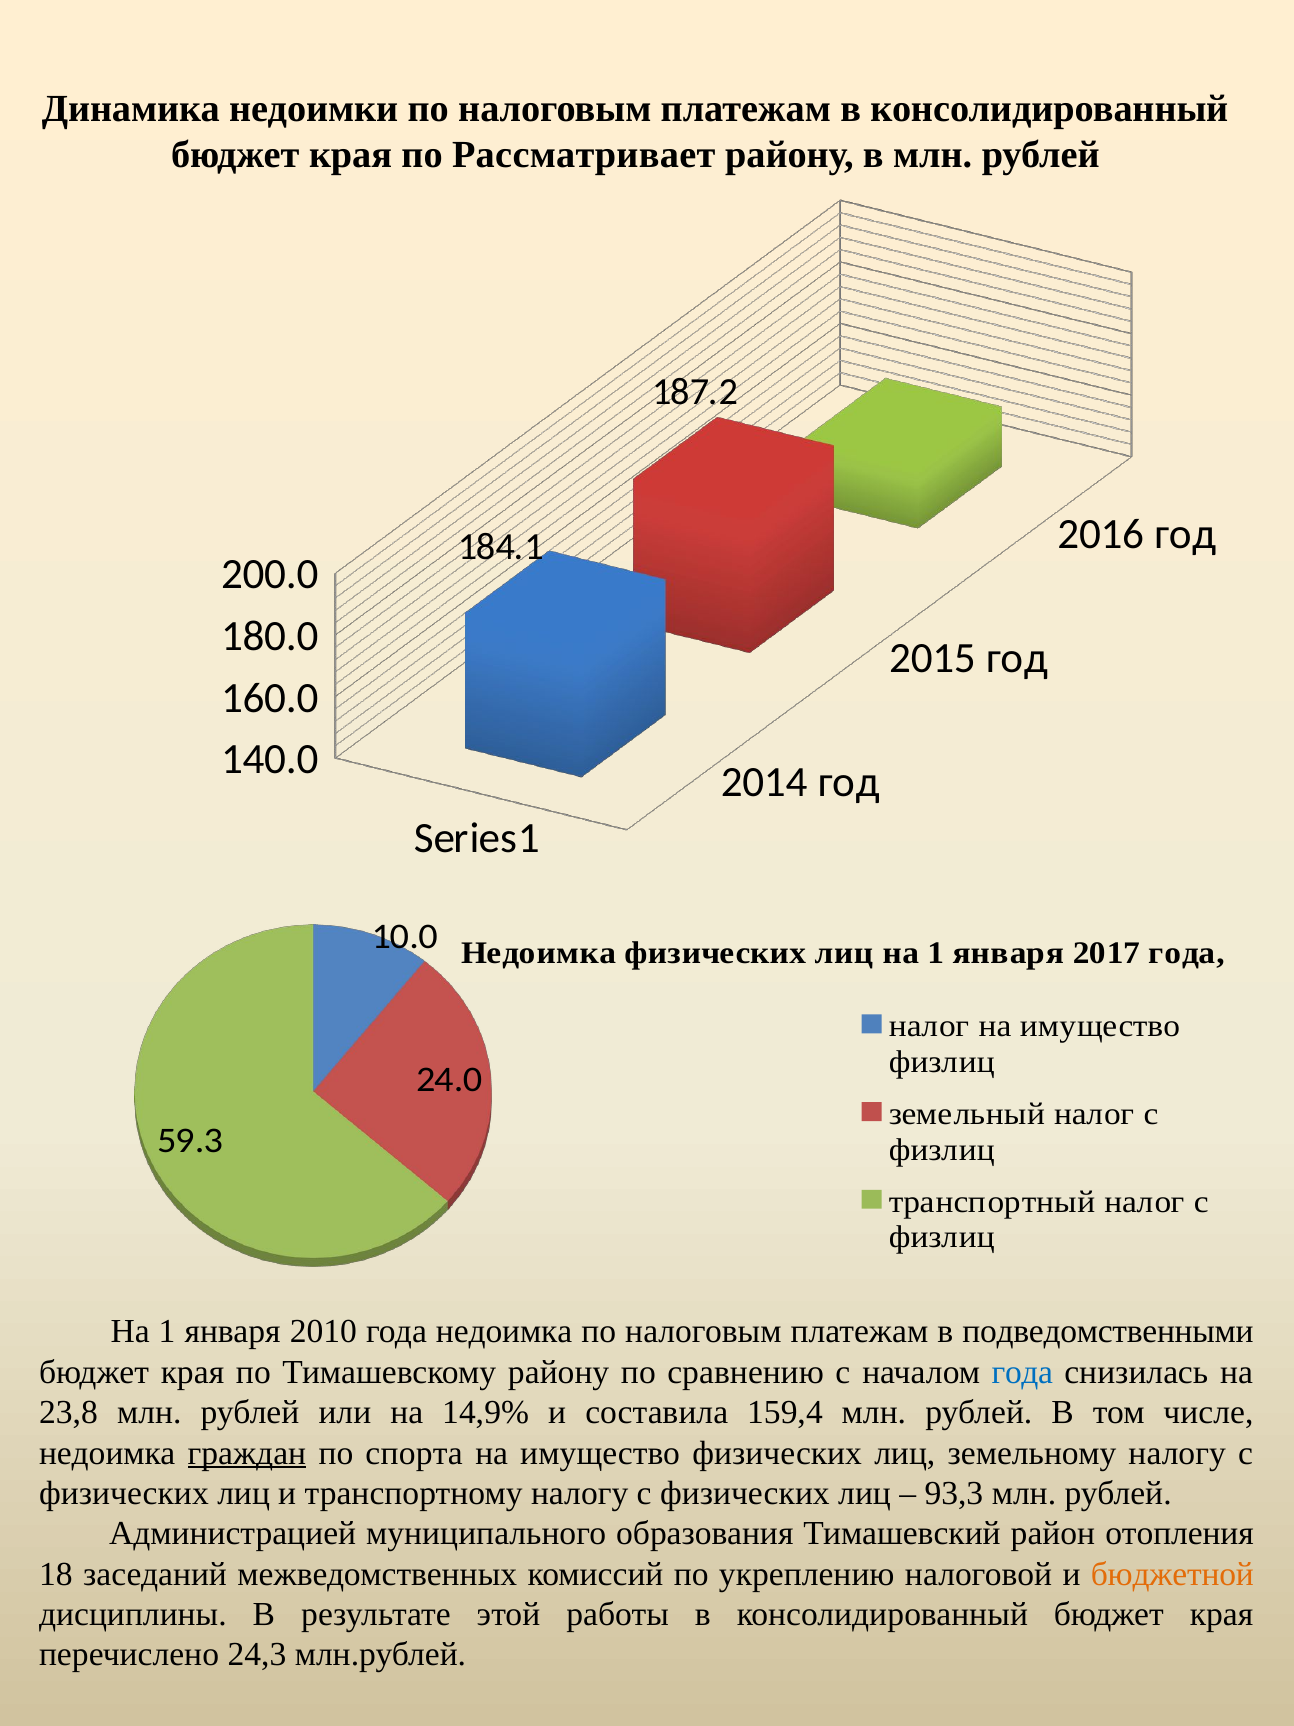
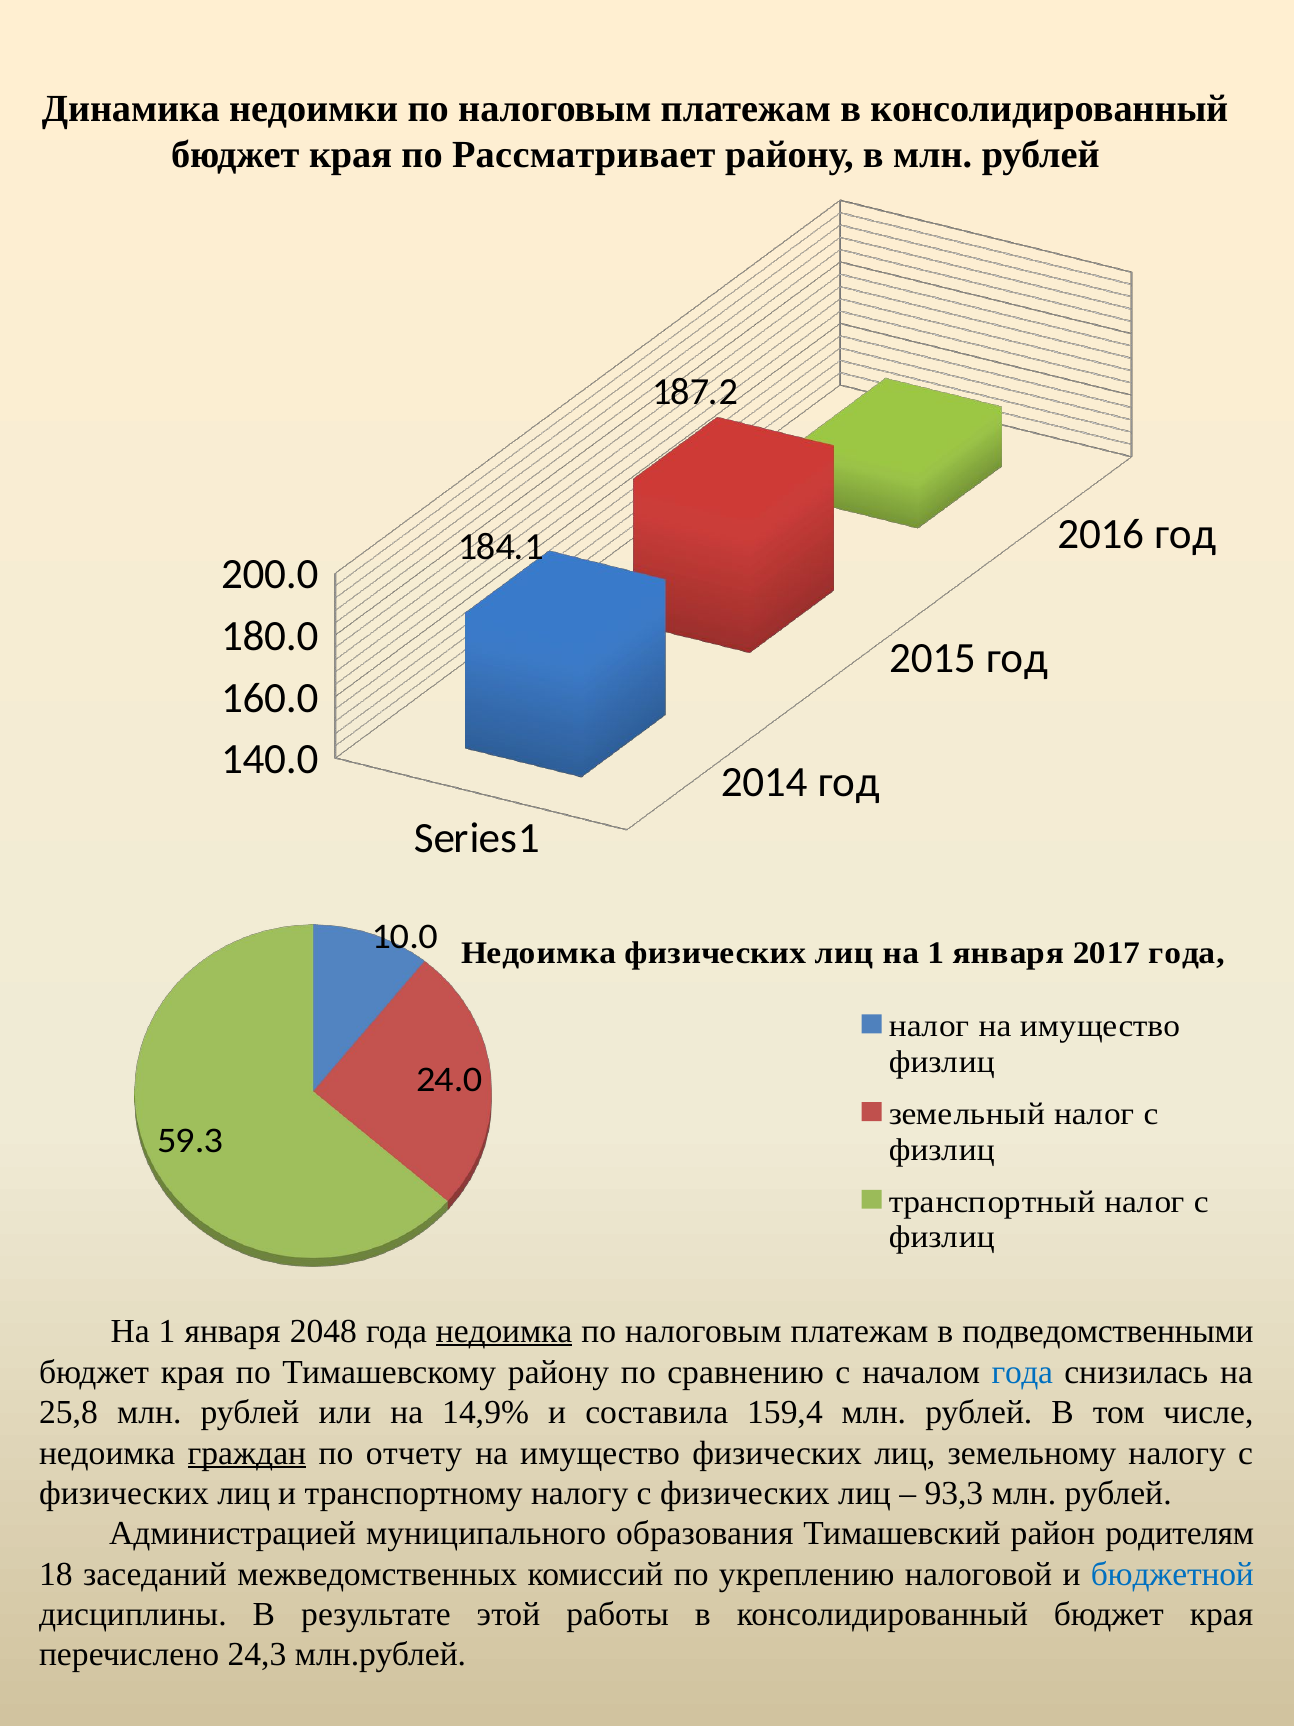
2010: 2010 -> 2048
недоимка at (504, 1330) underline: none -> present
23,8: 23,8 -> 25,8
спорта: спорта -> отчету
отопления: отопления -> родителям
бюджетной colour: orange -> blue
